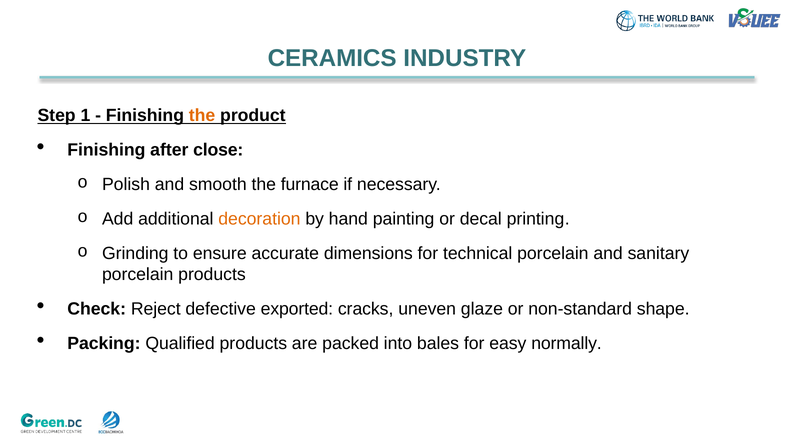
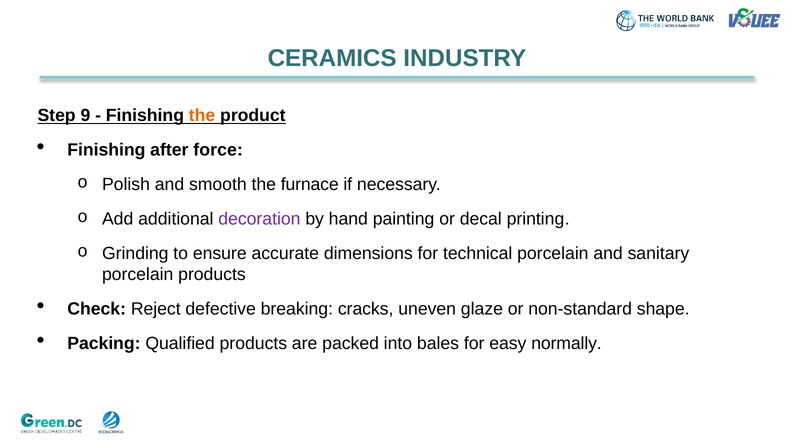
1: 1 -> 9
close: close -> force
decoration colour: orange -> purple
exported: exported -> breaking
